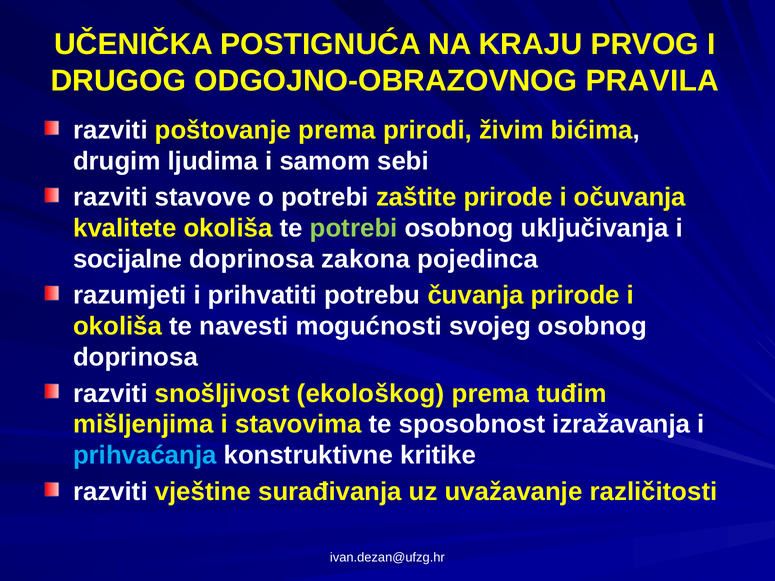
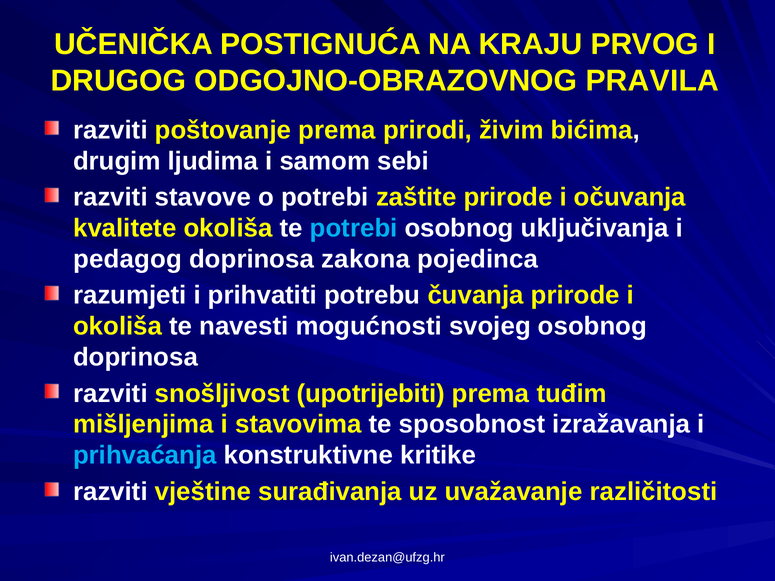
potrebi at (354, 228) colour: light green -> light blue
socijalne: socijalne -> pedagog
ekološkog: ekološkog -> upotrijebiti
